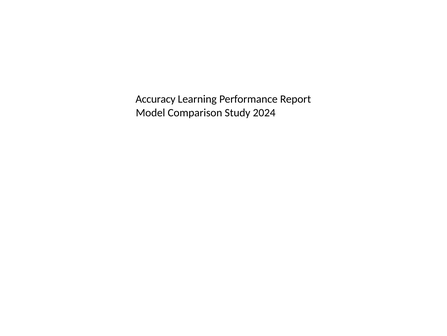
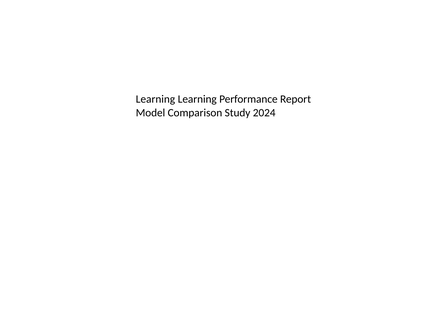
Accuracy at (156, 99): Accuracy -> Learning
